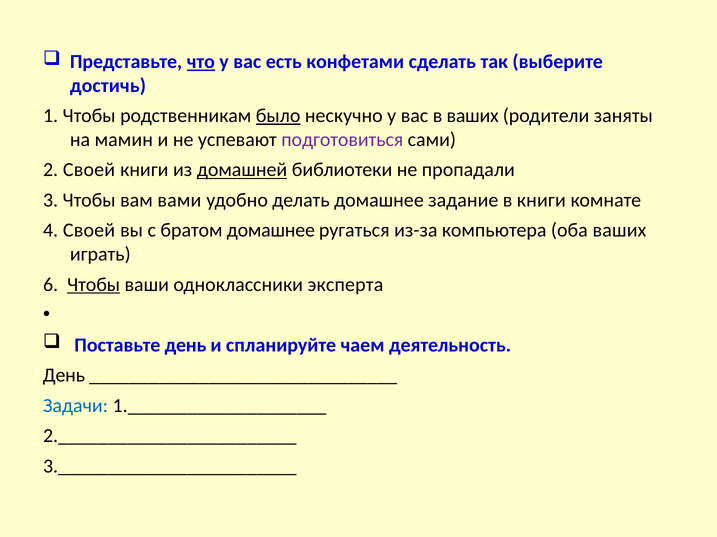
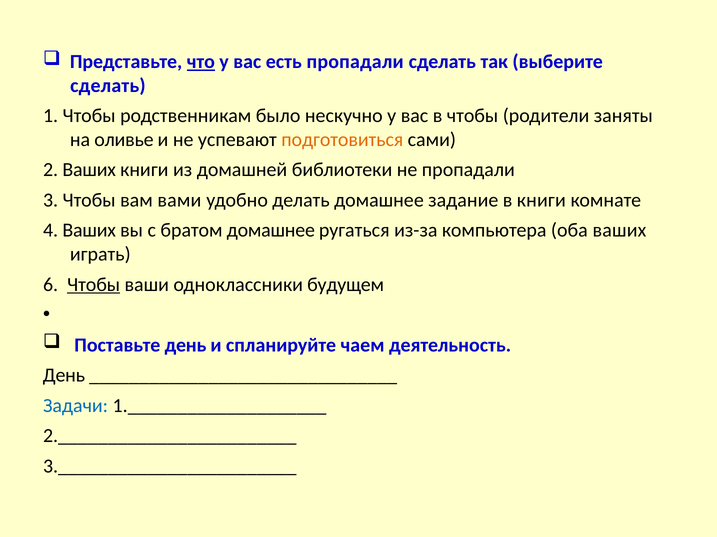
есть конфетами: конфетами -> пропадали
достичь at (108, 86): достичь -> сделать
было underline: present -> none
в ваших: ваших -> чтобы
мамин: мамин -> оливье
подготовиться colour: purple -> orange
2 Своей: Своей -> Ваших
домашней underline: present -> none
4 Своей: Своей -> Ваших
эксперта: эксперта -> будущем
